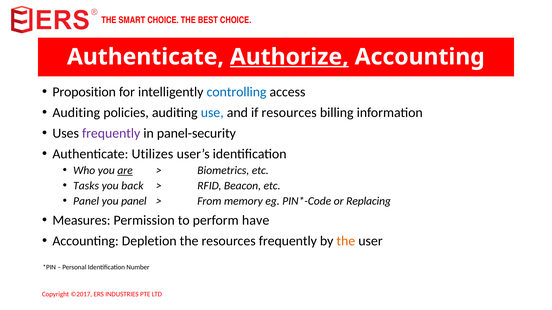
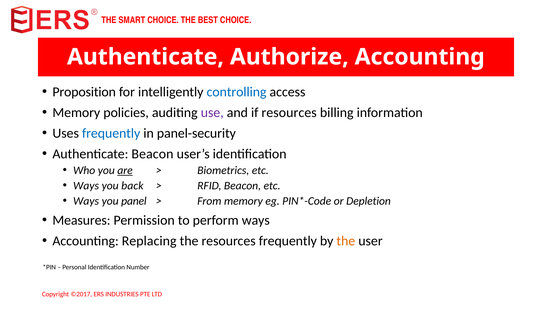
Authorize underline: present -> none
Auditing at (76, 113): Auditing -> Memory
use colour: blue -> purple
frequently at (111, 133) colour: purple -> blue
Authenticate Utilizes: Utilizes -> Beacon
Tasks at (86, 186): Tasks -> Ways
Panel at (86, 201): Panel -> Ways
Replacing: Replacing -> Depletion
perform have: have -> ways
Depletion: Depletion -> Replacing
